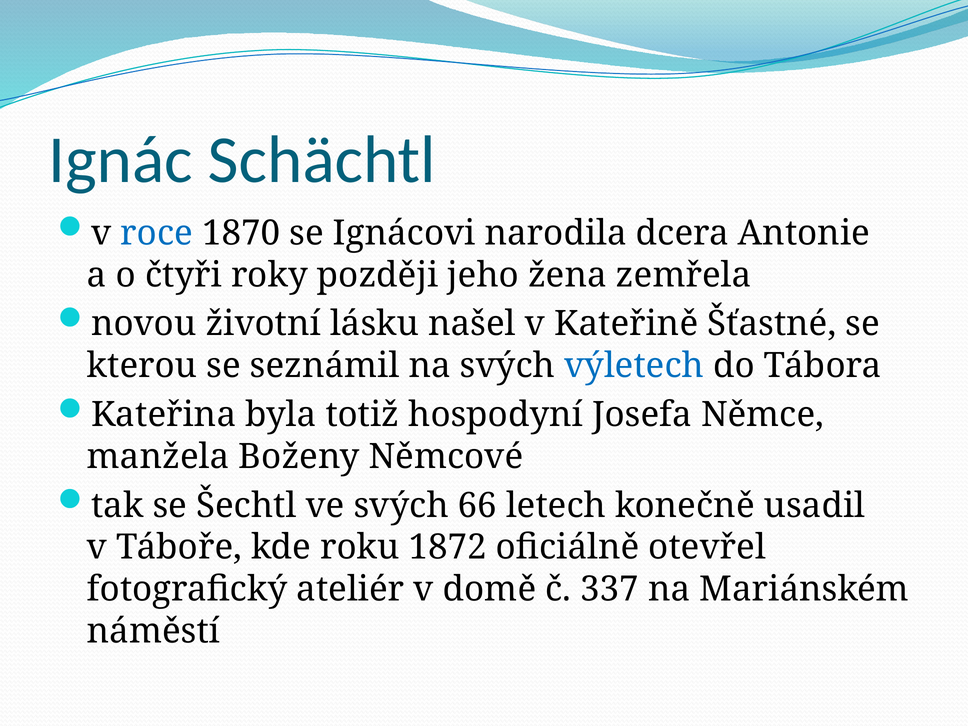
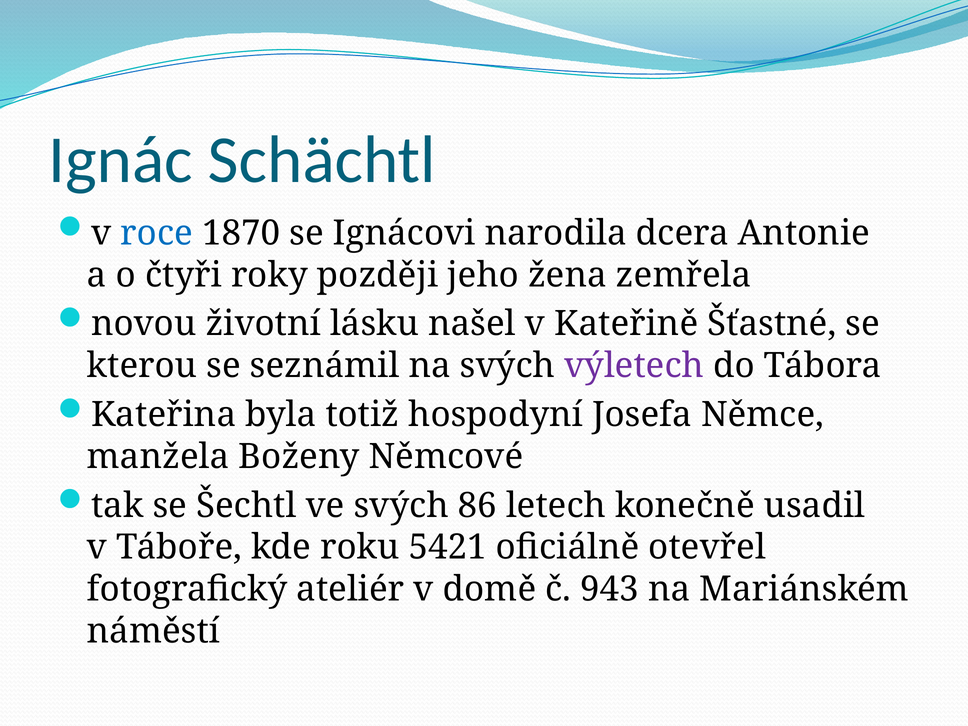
výletech colour: blue -> purple
66: 66 -> 86
1872: 1872 -> 5421
337: 337 -> 943
